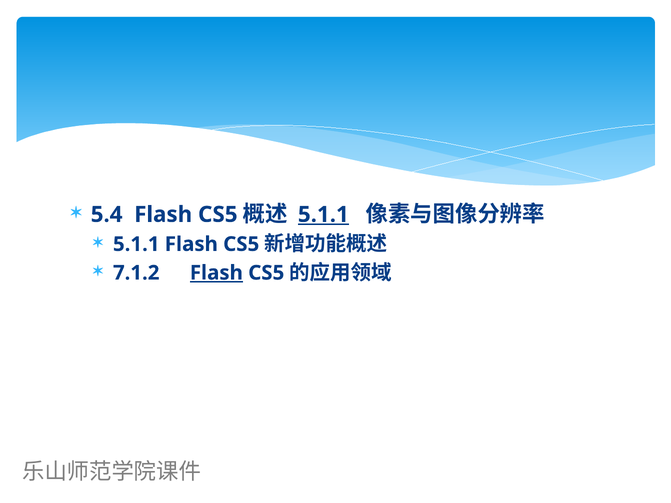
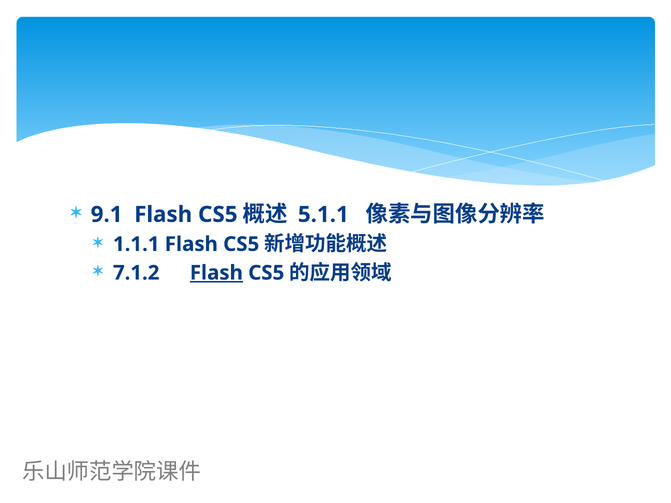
5.4: 5.4 -> 9.1
5.1.1 at (323, 215) underline: present -> none
5.1.1 at (136, 244): 5.1.1 -> 1.1.1
